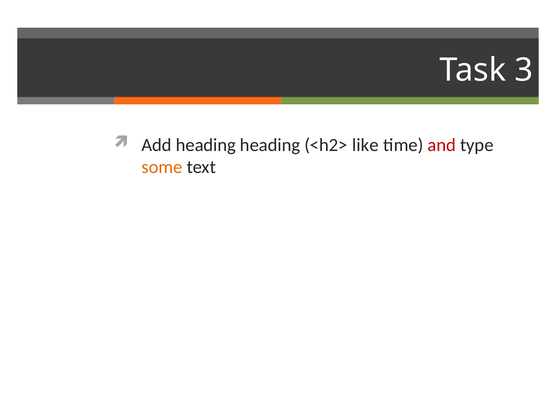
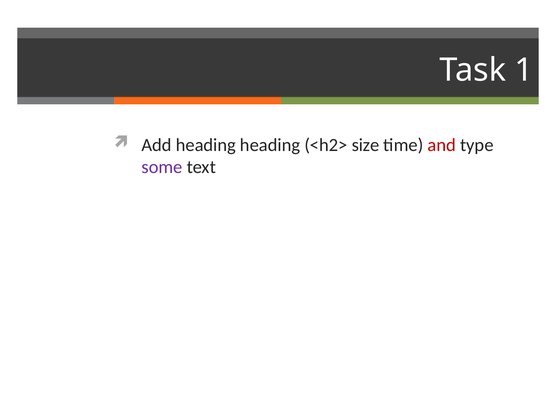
3: 3 -> 1
like: like -> size
some colour: orange -> purple
